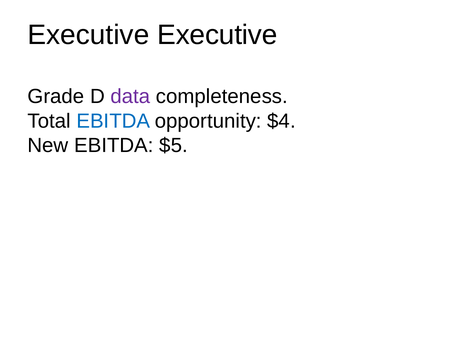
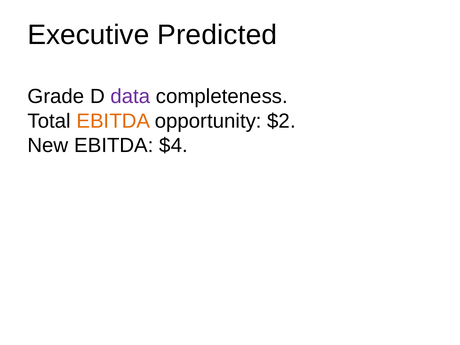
Executive Executive: Executive -> Predicted
EBITDA at (113, 121) colour: blue -> orange
$4: $4 -> $2
$5: $5 -> $4
